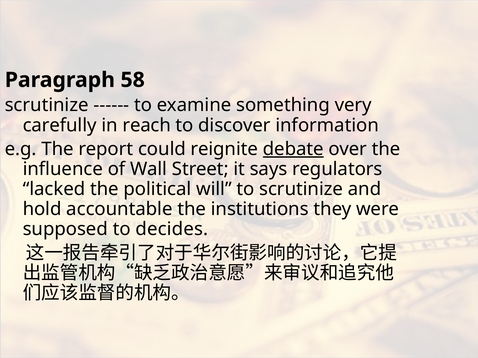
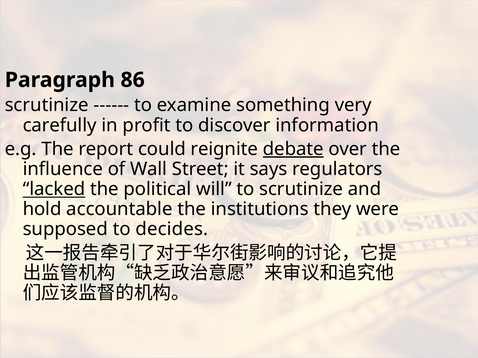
58: 58 -> 86
reach: reach -> profit
lacked underline: none -> present
